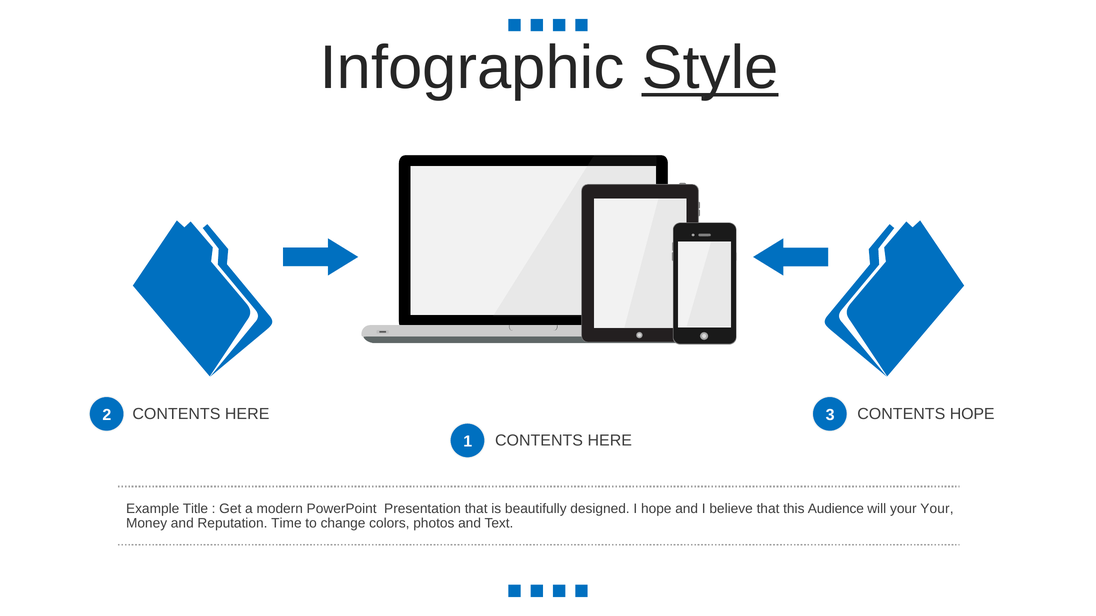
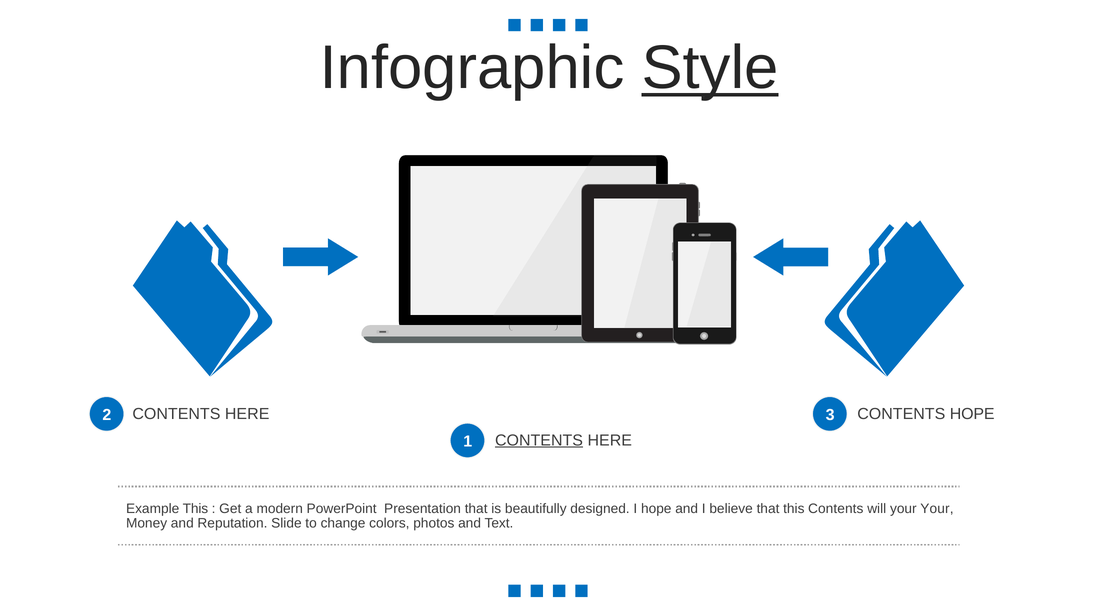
CONTENTS at (539, 441) underline: none -> present
Example Title: Title -> This
this Audience: Audience -> Contents
Time: Time -> Slide
